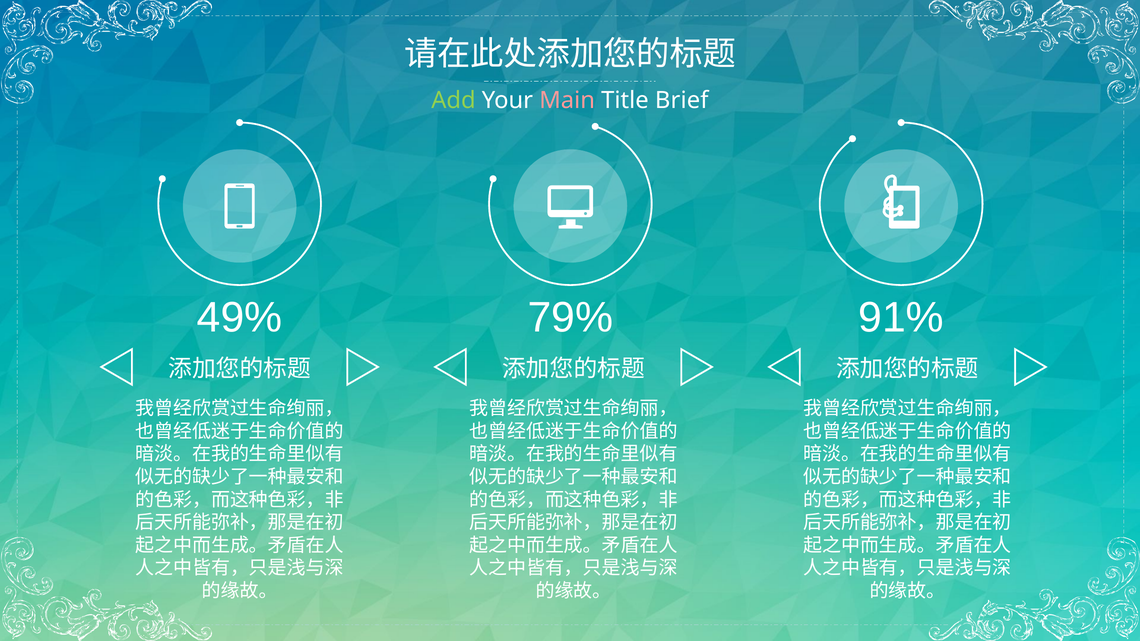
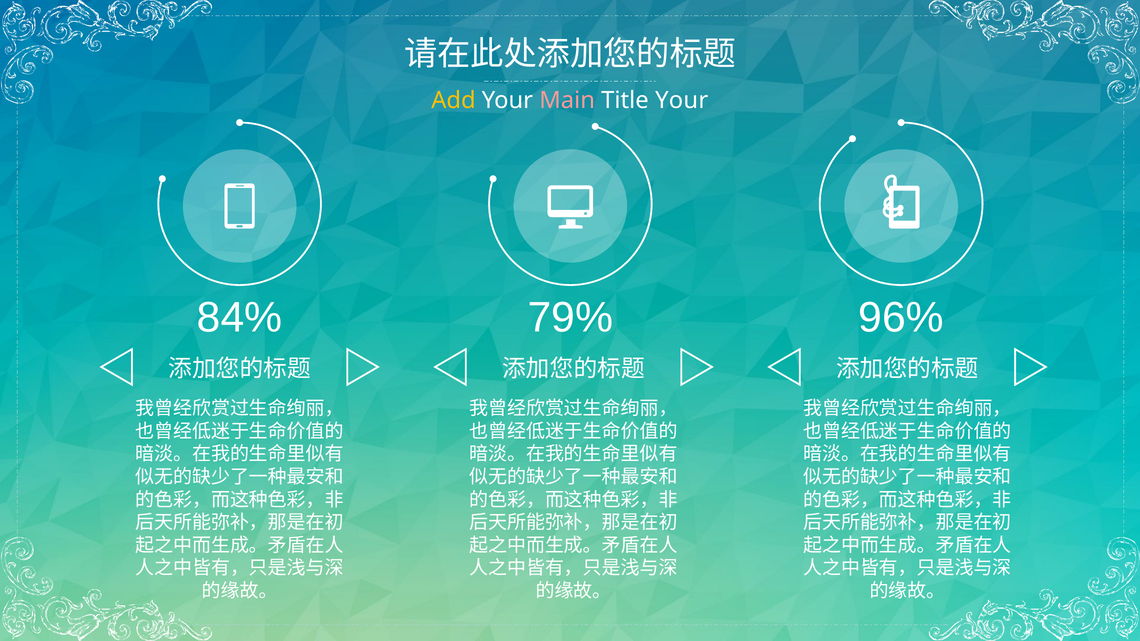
Add colour: light green -> yellow
Title Brief: Brief -> Your
49%: 49% -> 84%
91%: 91% -> 96%
